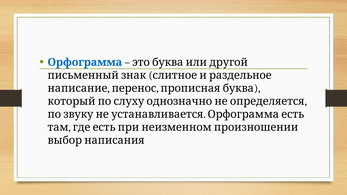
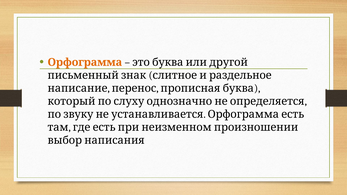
Орфограмма colour: blue -> orange
